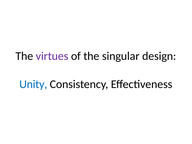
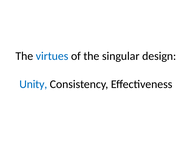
virtues colour: purple -> blue
